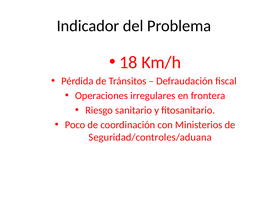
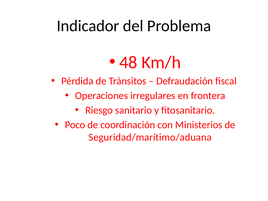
18: 18 -> 48
Seguridad/controles/aduana: Seguridad/controles/aduana -> Seguridad/marítimo/aduana
